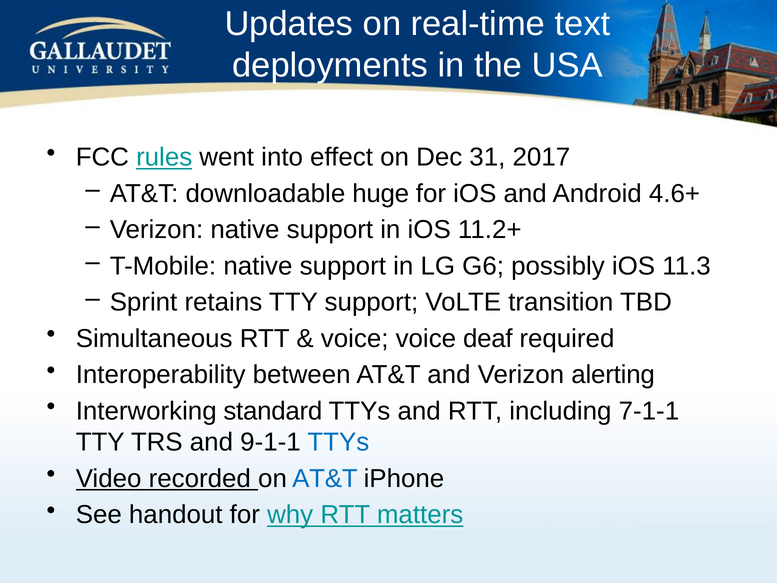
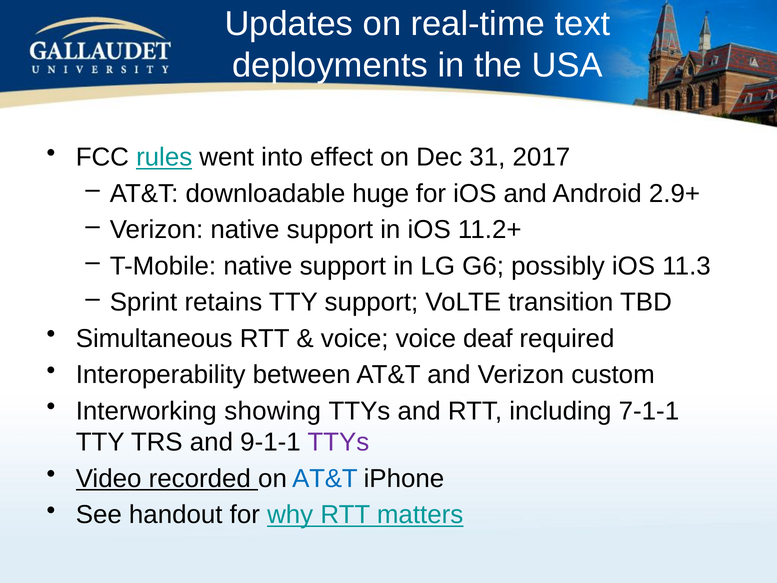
4.6+: 4.6+ -> 2.9+
alerting: alerting -> custom
standard: standard -> showing
TTYs at (338, 442) colour: blue -> purple
